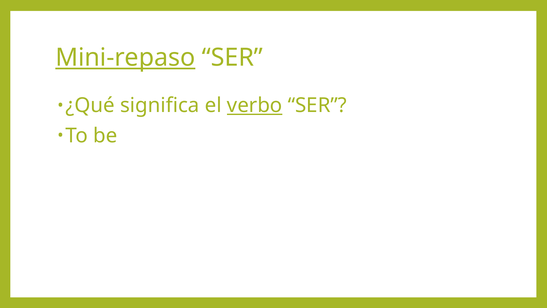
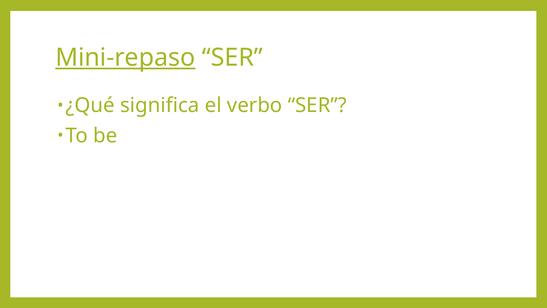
verbo underline: present -> none
